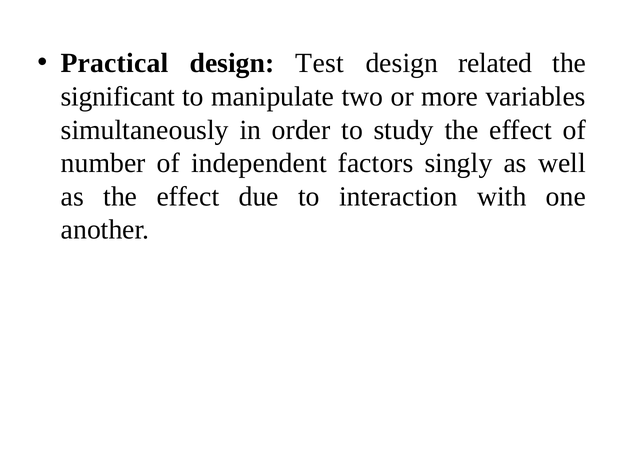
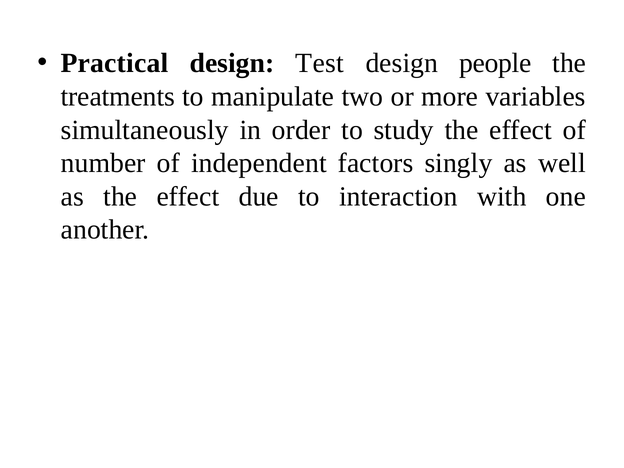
related: related -> people
significant: significant -> treatments
